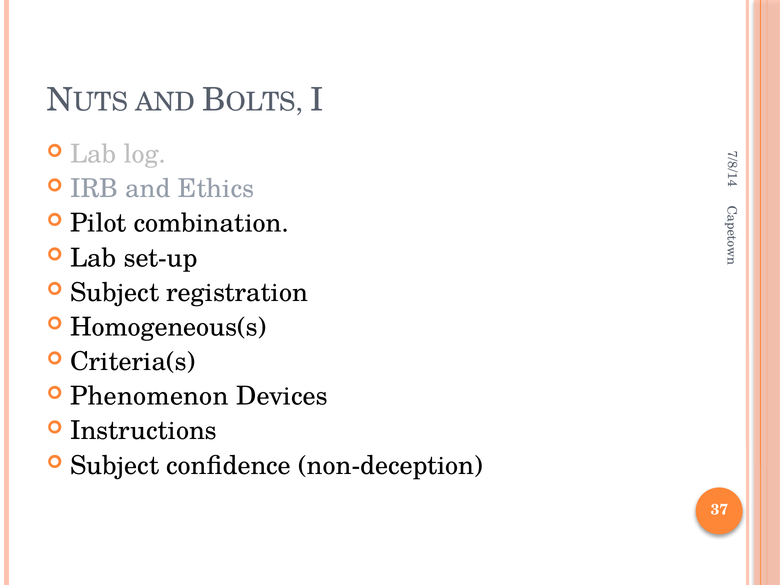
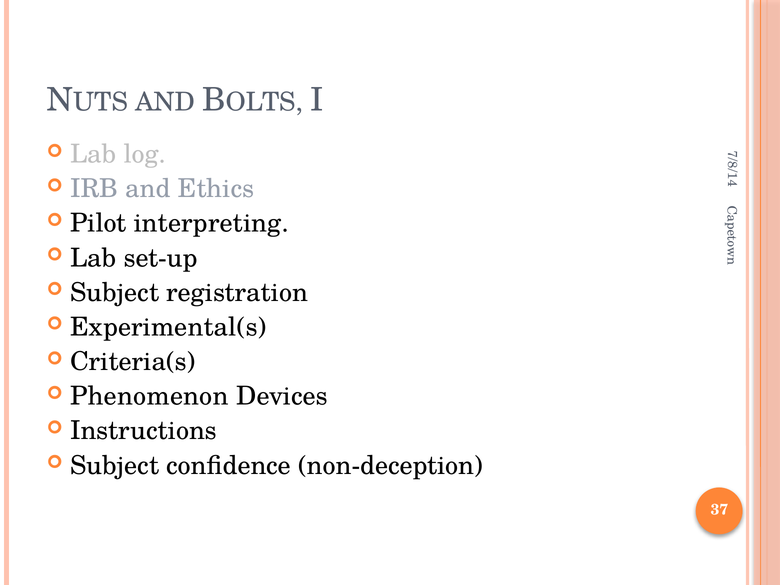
combination: combination -> interpreting
Homogeneous(s: Homogeneous(s -> Experimental(s
